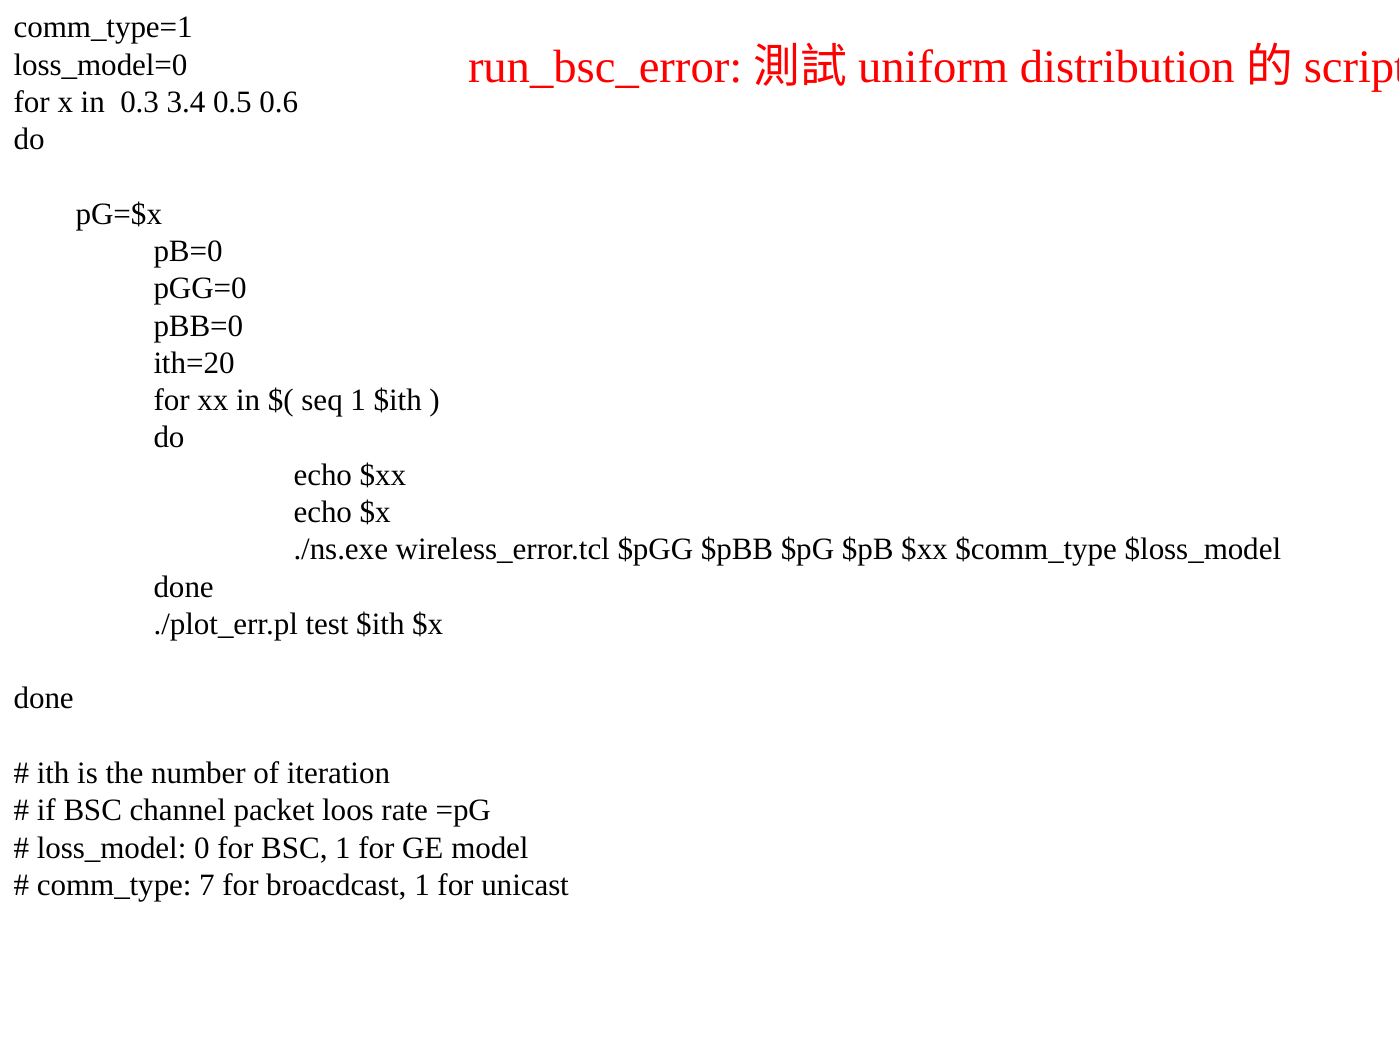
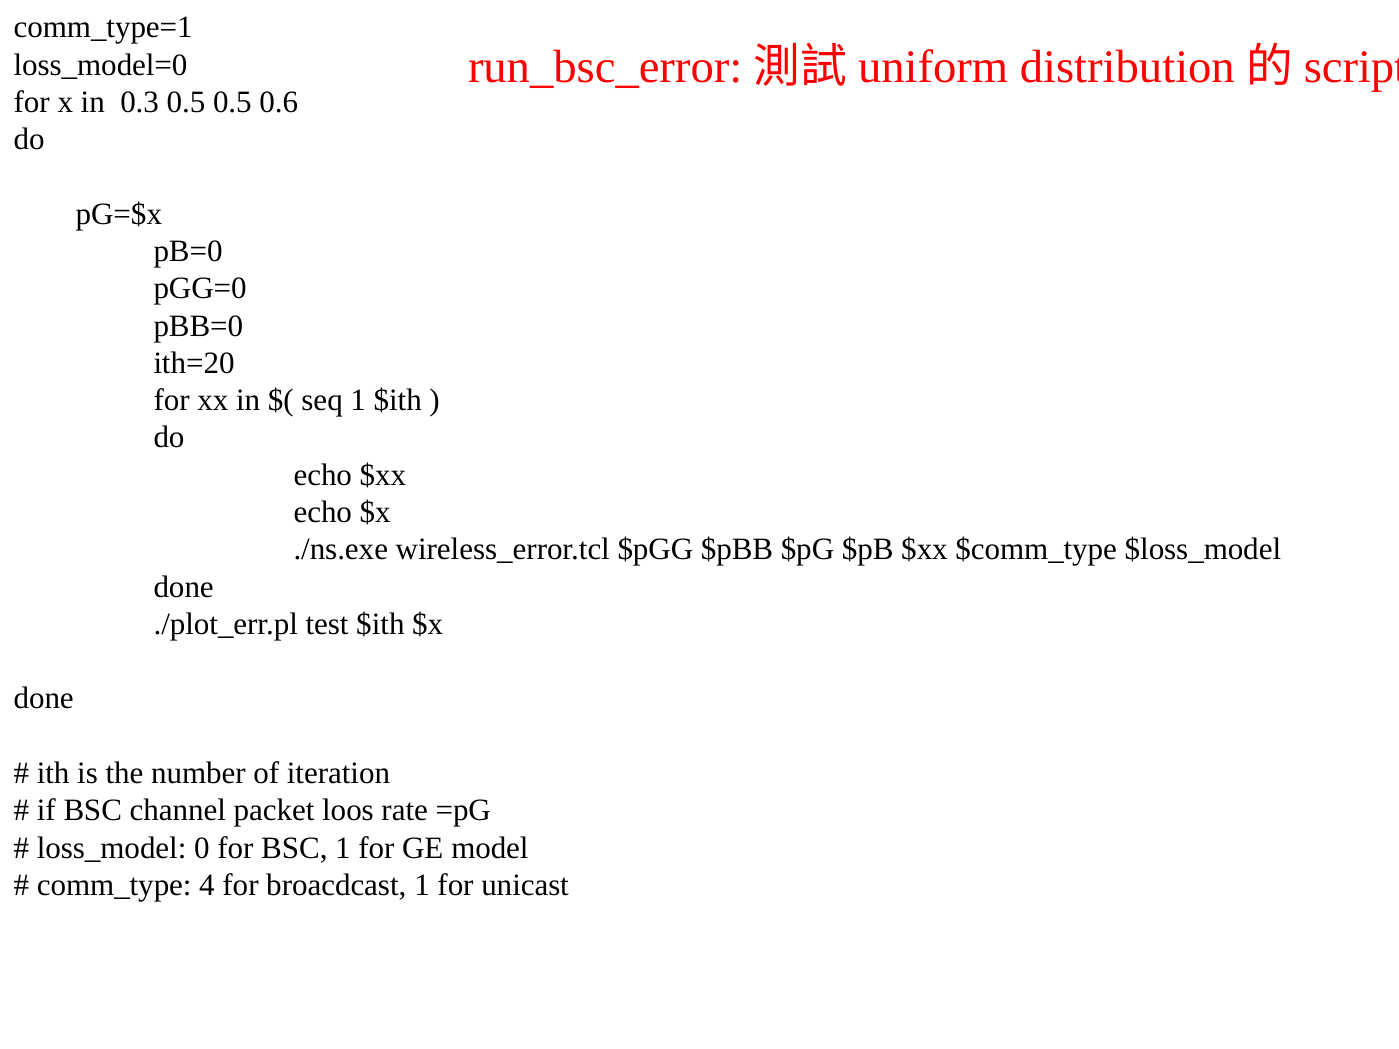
0.3 3.4: 3.4 -> 0.5
7: 7 -> 4
